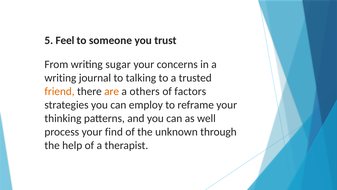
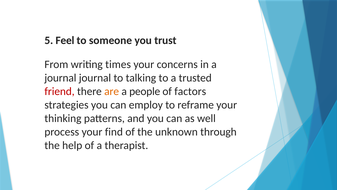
sugar: sugar -> times
writing at (60, 78): writing -> journal
friend colour: orange -> red
others: others -> people
